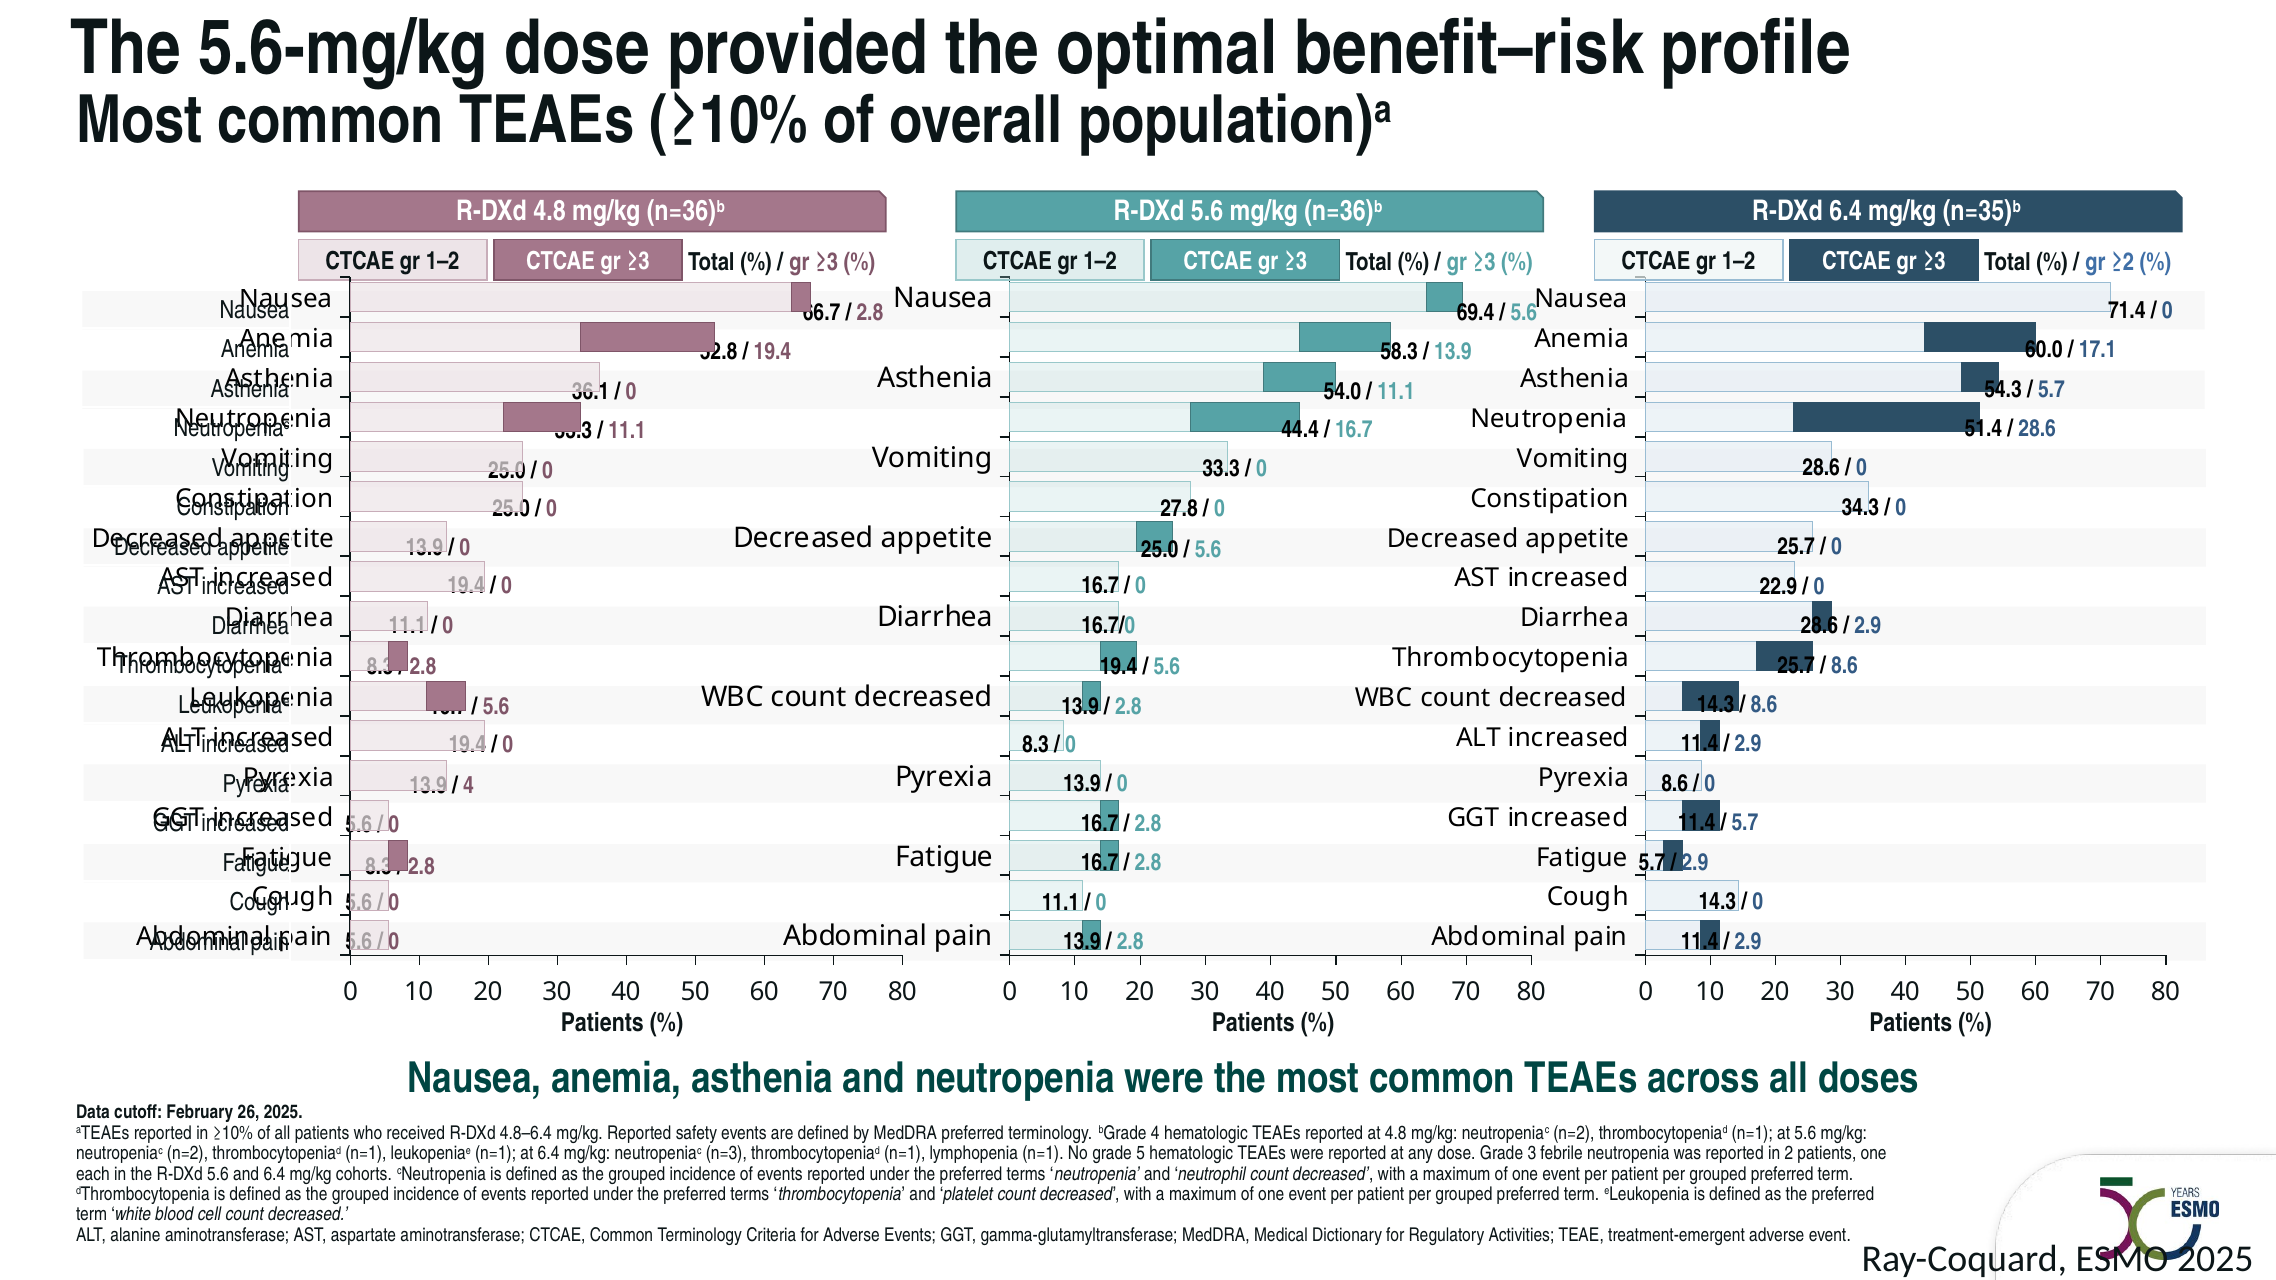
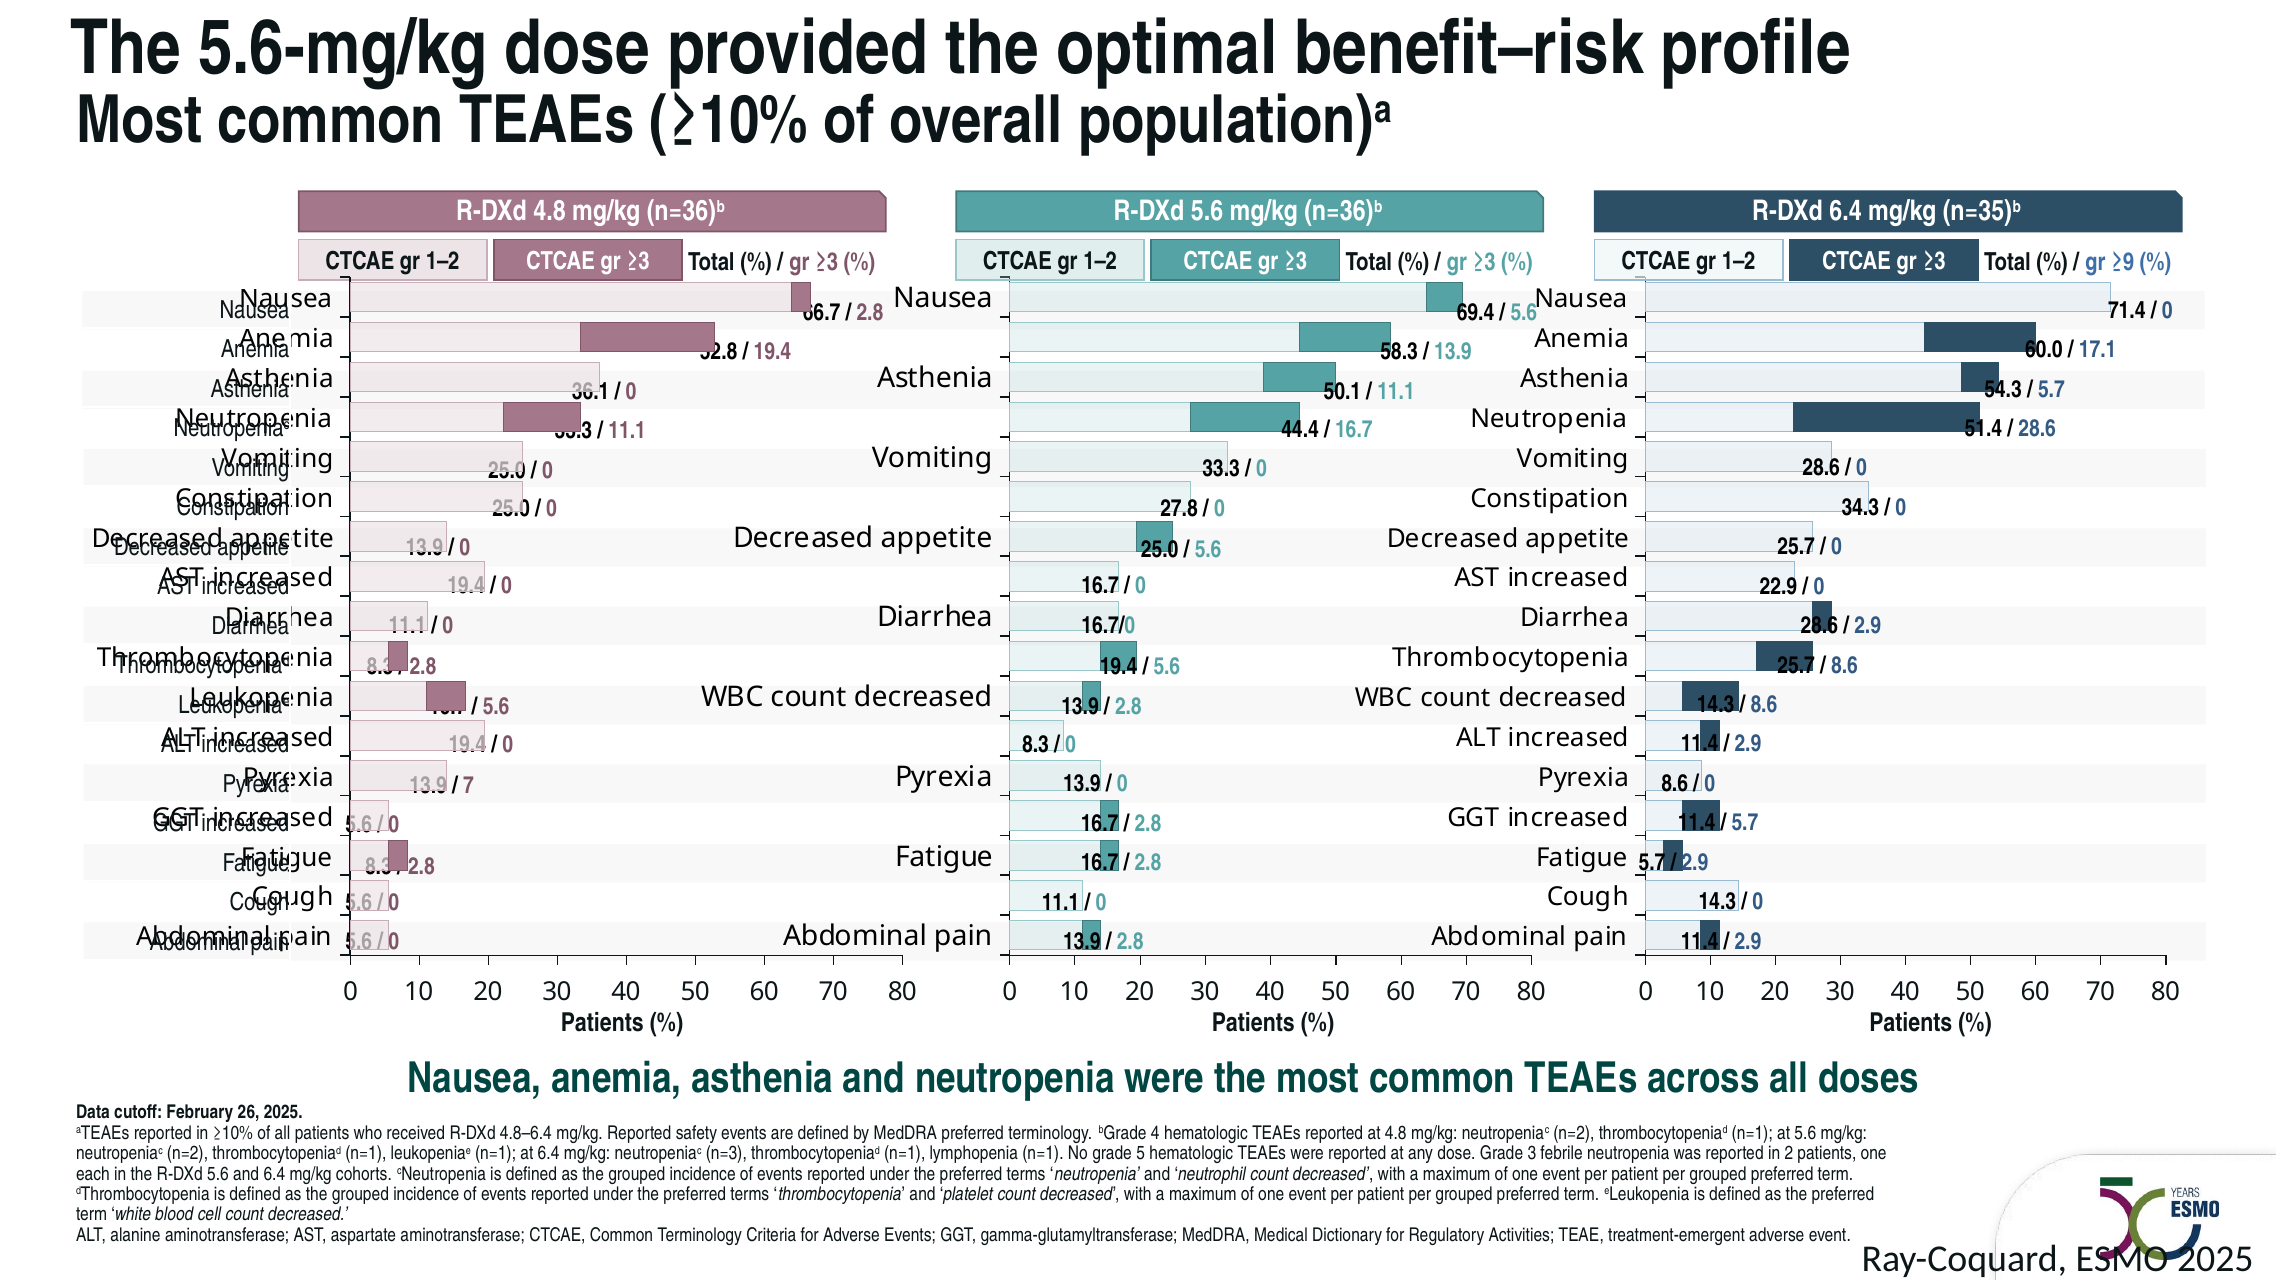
≥2: ≥2 -> ≥9
54.0: 54.0 -> 50.1
4 at (469, 786): 4 -> 7
